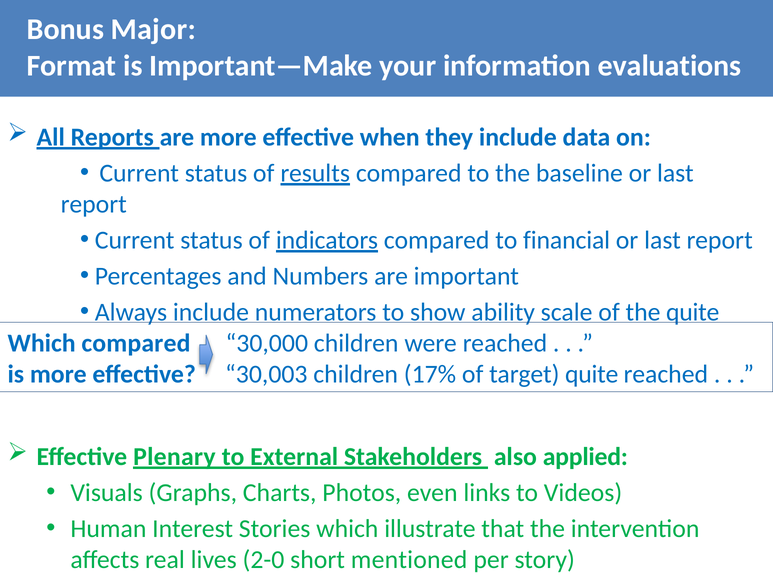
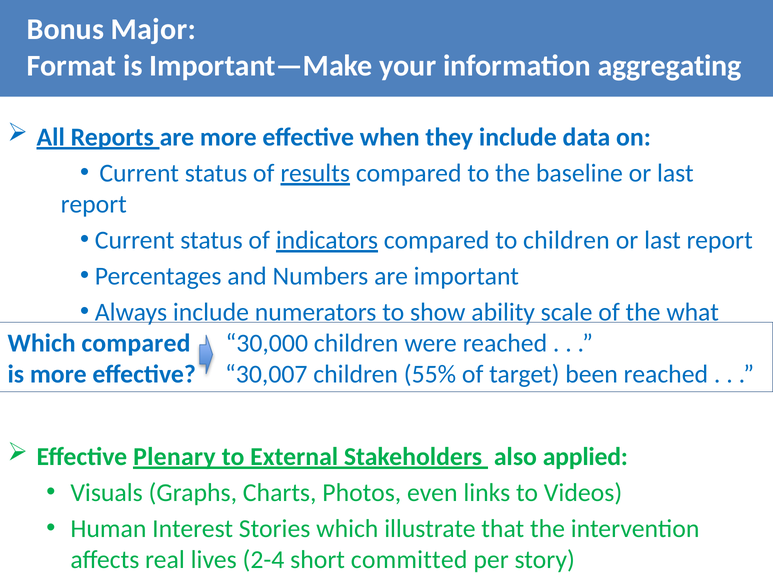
evaluations: evaluations -> aggregating
to financial: financial -> children
the quite: quite -> what
30,003: 30,003 -> 30,007
17%: 17% -> 55%
target quite: quite -> been
2-0: 2-0 -> 2-4
mentioned: mentioned -> committed
